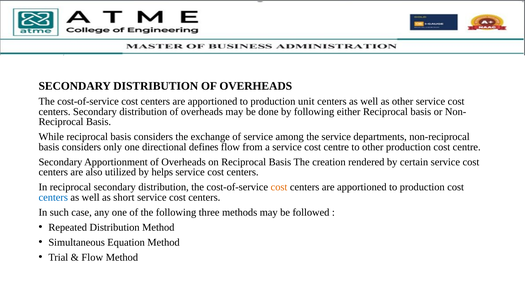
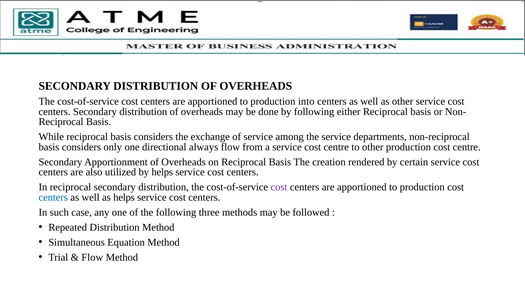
unit: unit -> into
defines: defines -> always
cost at (279, 187) colour: orange -> purple
as short: short -> helps
